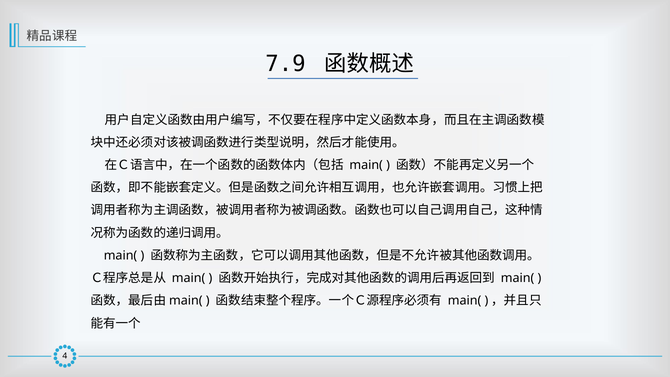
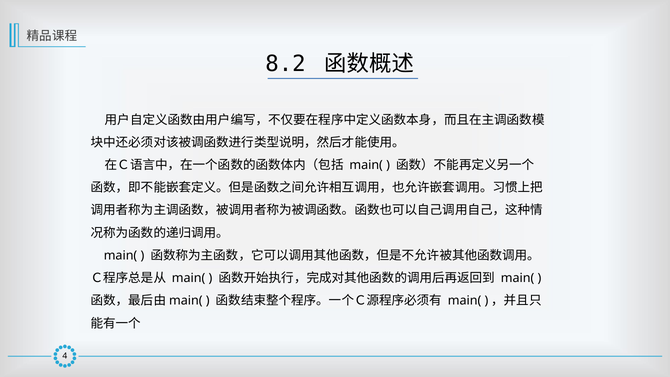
7.9: 7.9 -> 8.2
